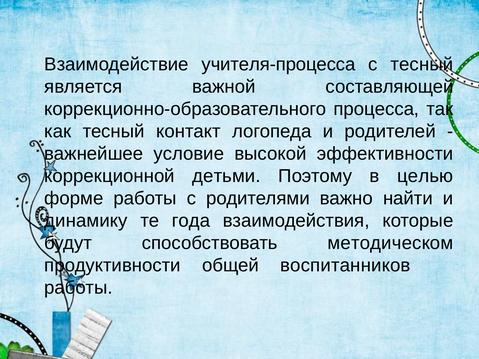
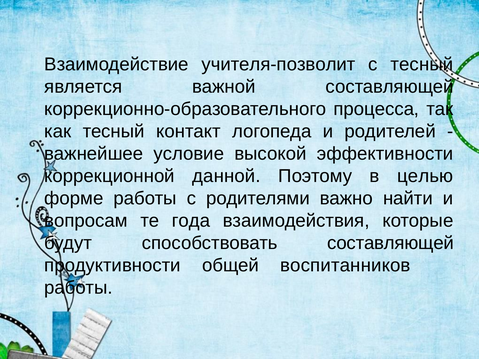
учителя-процесса: учителя-процесса -> учителя-позволит
детьми: детьми -> данной
динамику: динамику -> вопросам
способствовать методическом: методическом -> составляющей
